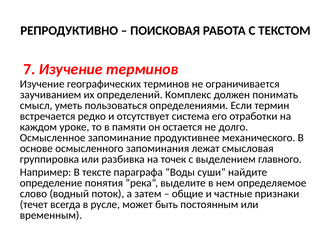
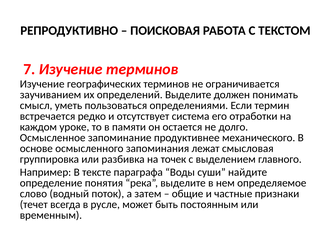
определений Комплекс: Комплекс -> Выделите
